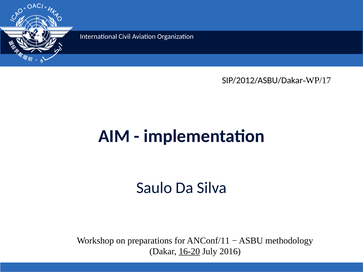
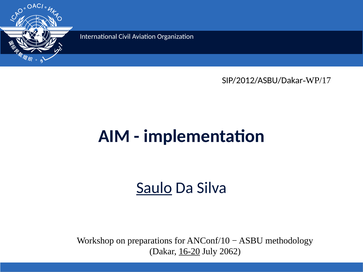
Saulo underline: none -> present
ANConf/11: ANConf/11 -> ANConf/10
2016: 2016 -> 2062
